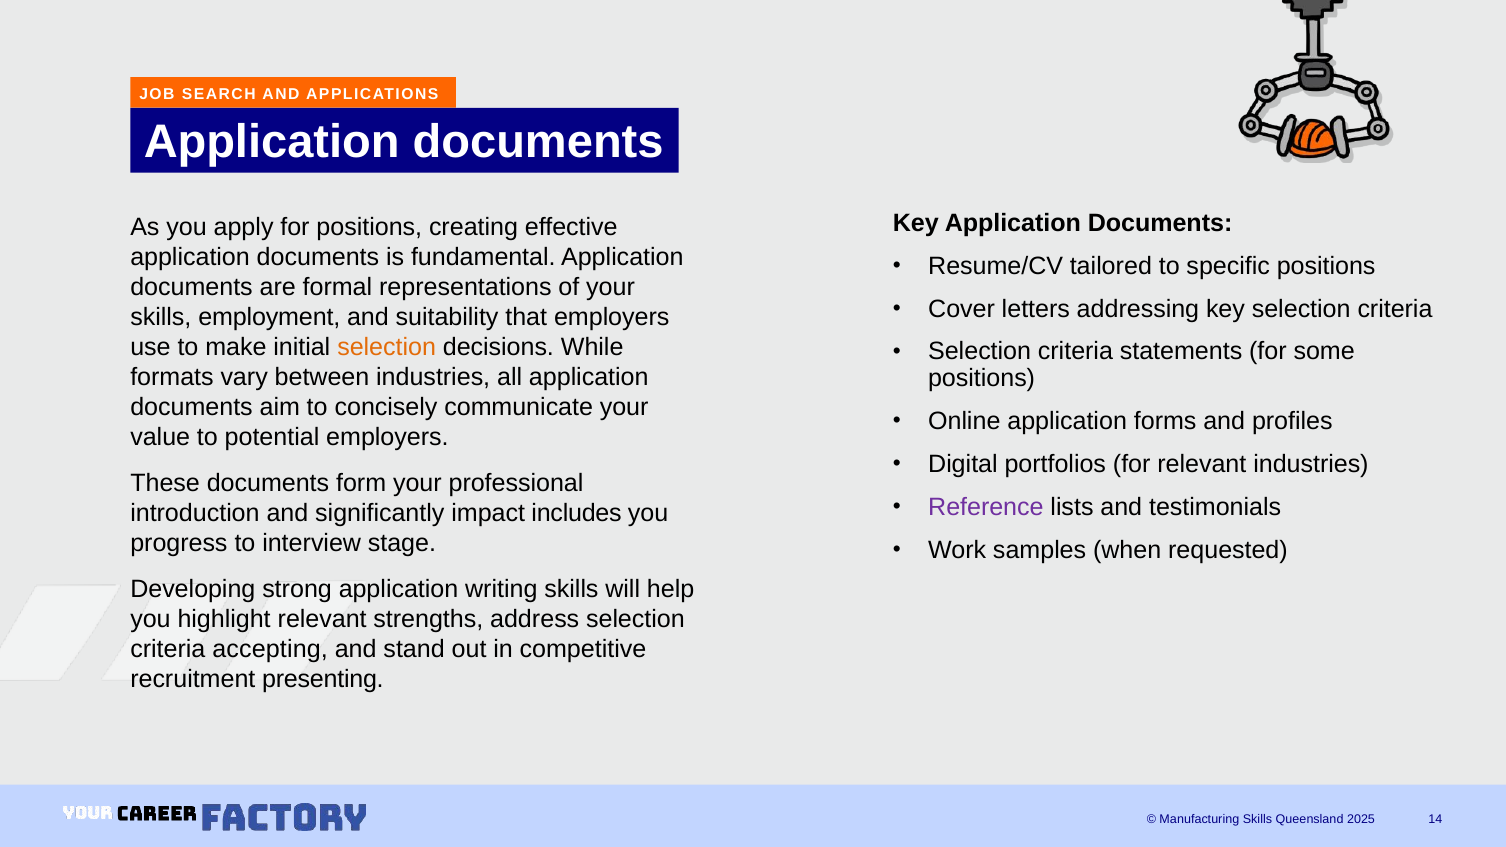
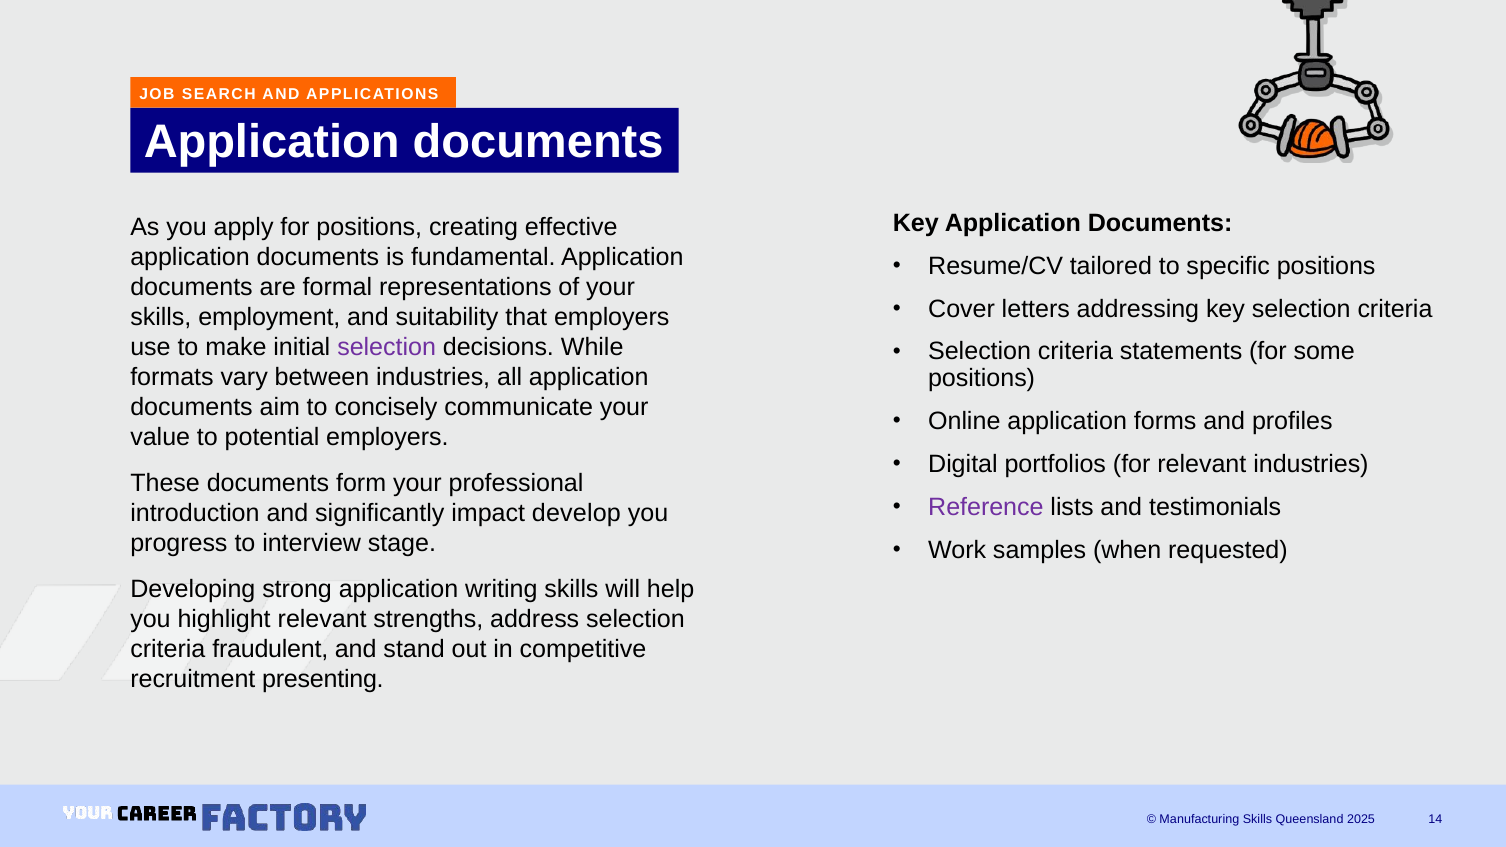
selection at (387, 347) colour: orange -> purple
includes: includes -> develop
accepting: accepting -> fraudulent
